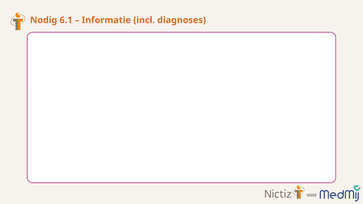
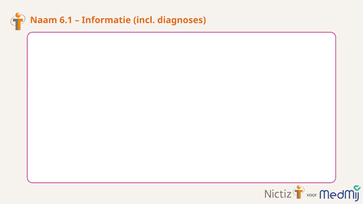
Nodig: Nodig -> Naam
